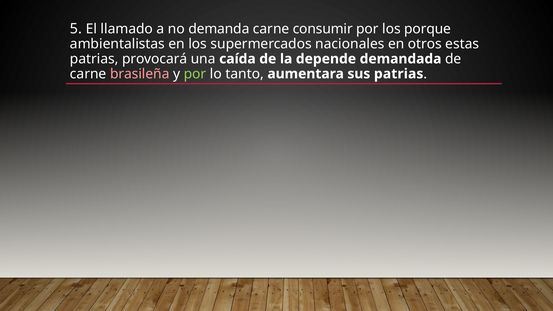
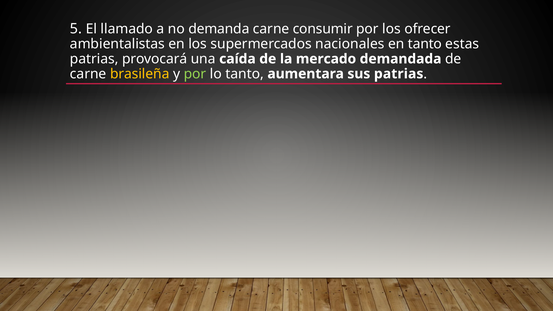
porque: porque -> ofrecer
en otros: otros -> tanto
depende: depende -> mercado
brasileña colour: pink -> yellow
